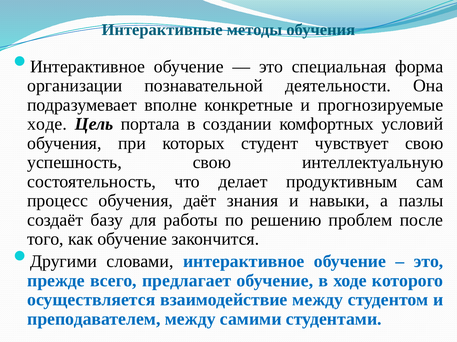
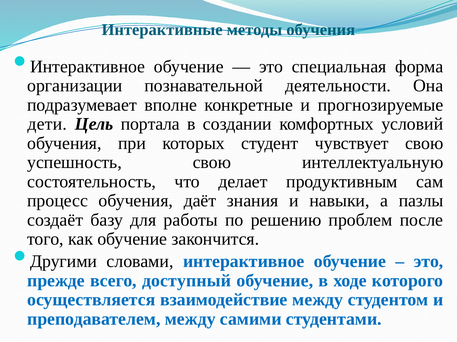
ходе at (47, 124): ходе -> дети
предлагает: предлагает -> доступный
